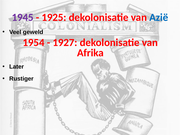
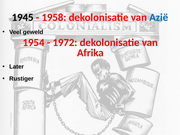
1945 colour: purple -> black
1925: 1925 -> 1958
1927: 1927 -> 1972
